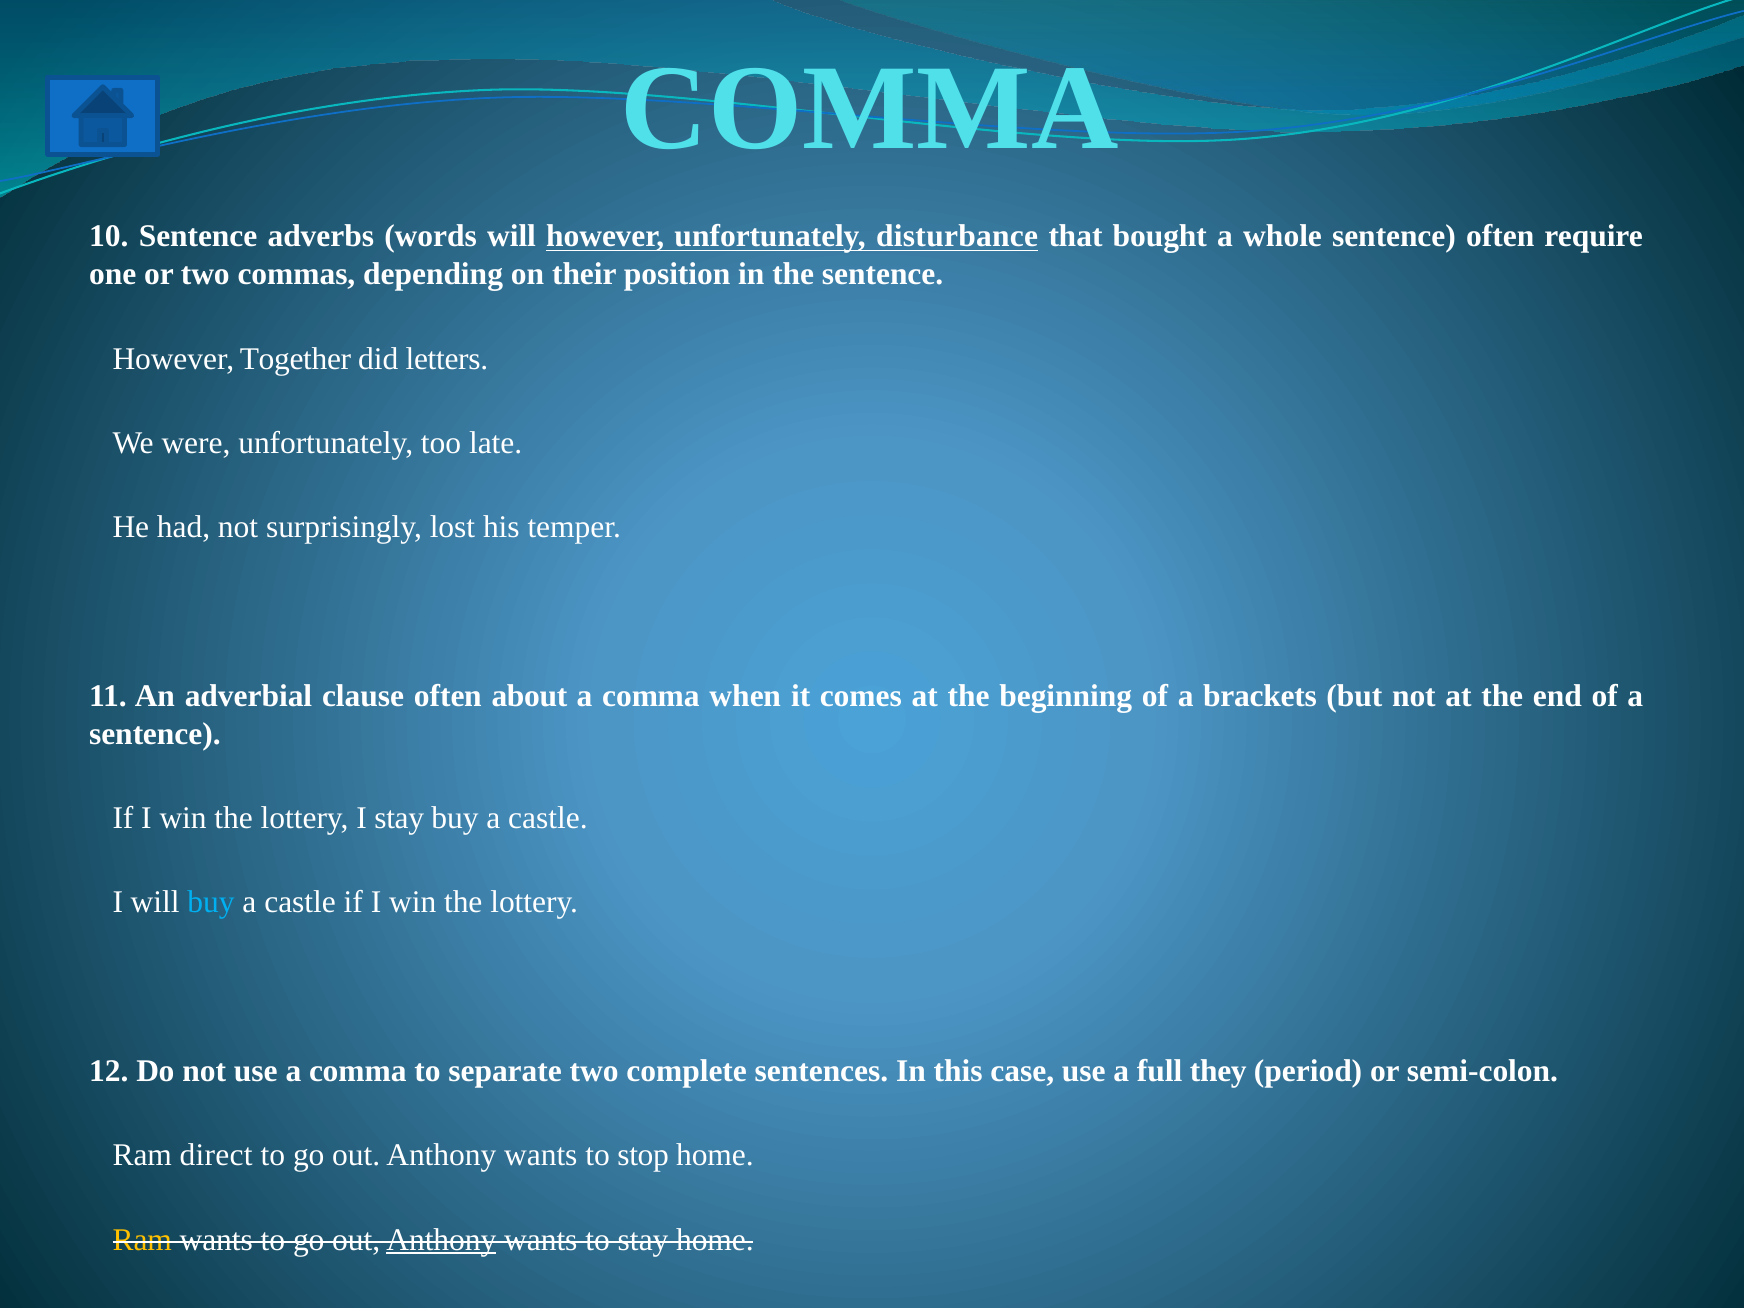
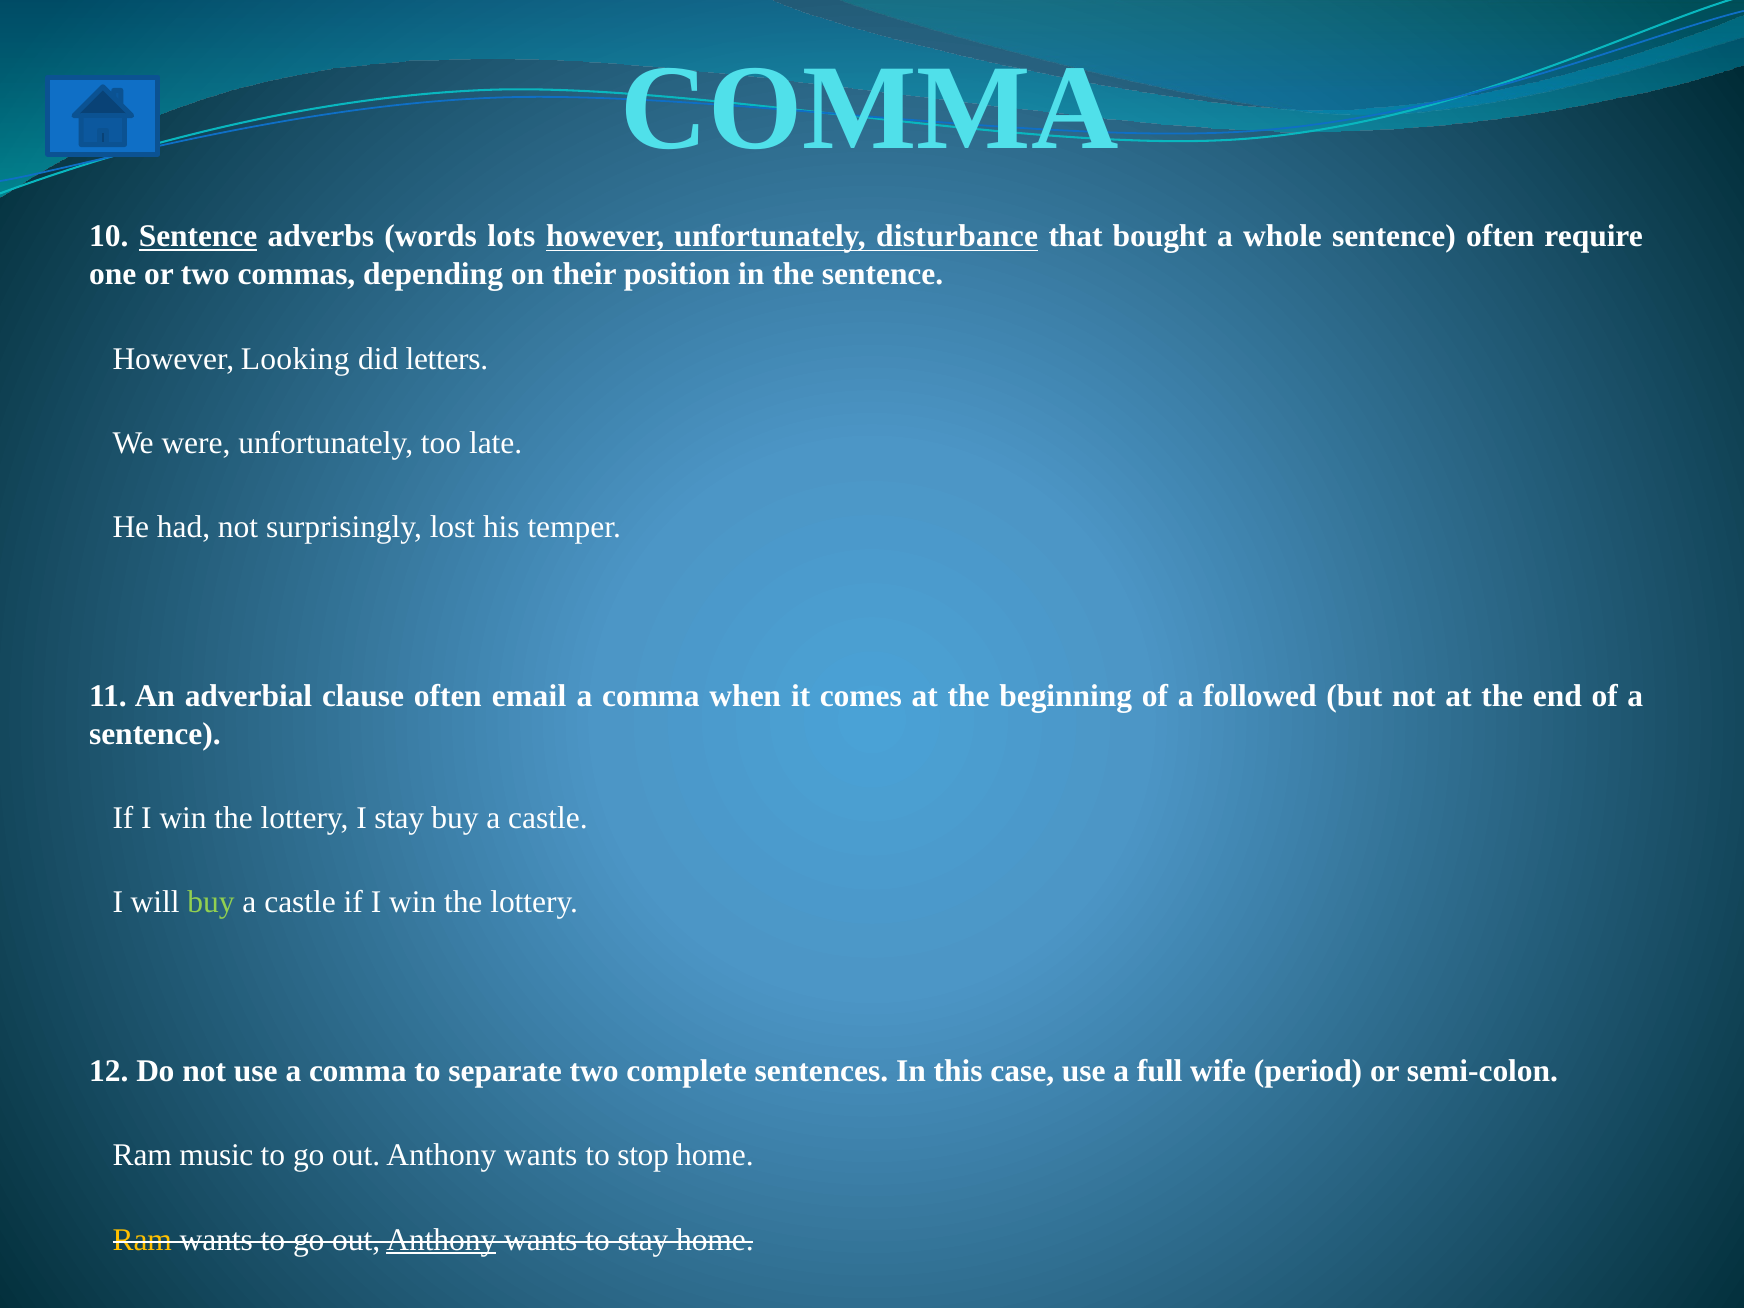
Sentence at (198, 237) underline: none -> present
words will: will -> lots
Together: Together -> Looking
about: about -> email
brackets: brackets -> followed
buy at (211, 902) colour: light blue -> light green
they: they -> wife
direct: direct -> music
